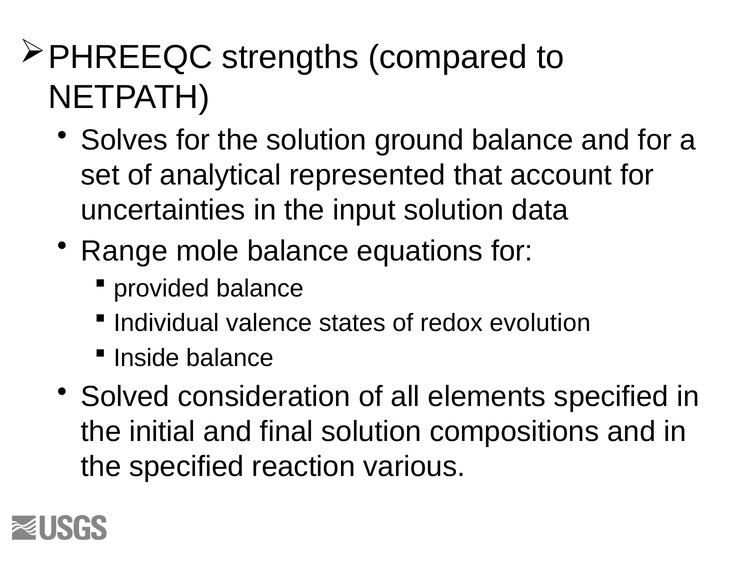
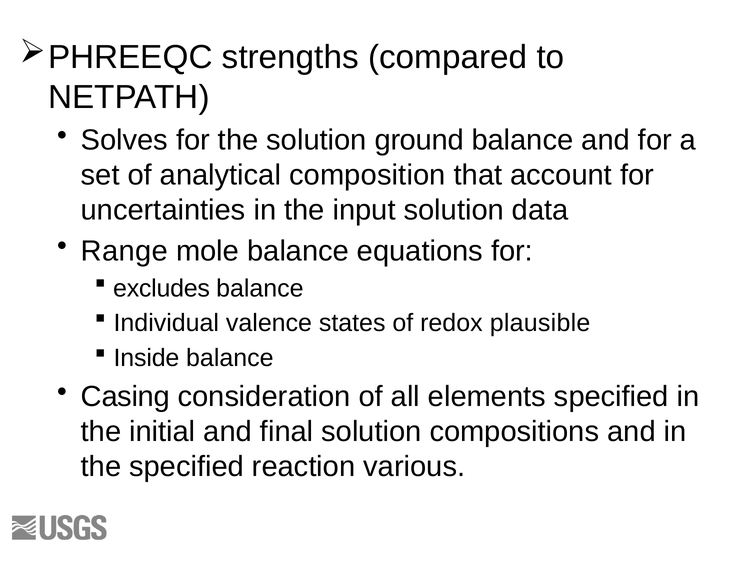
represented: represented -> composition
provided: provided -> excludes
evolution: evolution -> plausible
Solved: Solved -> Casing
